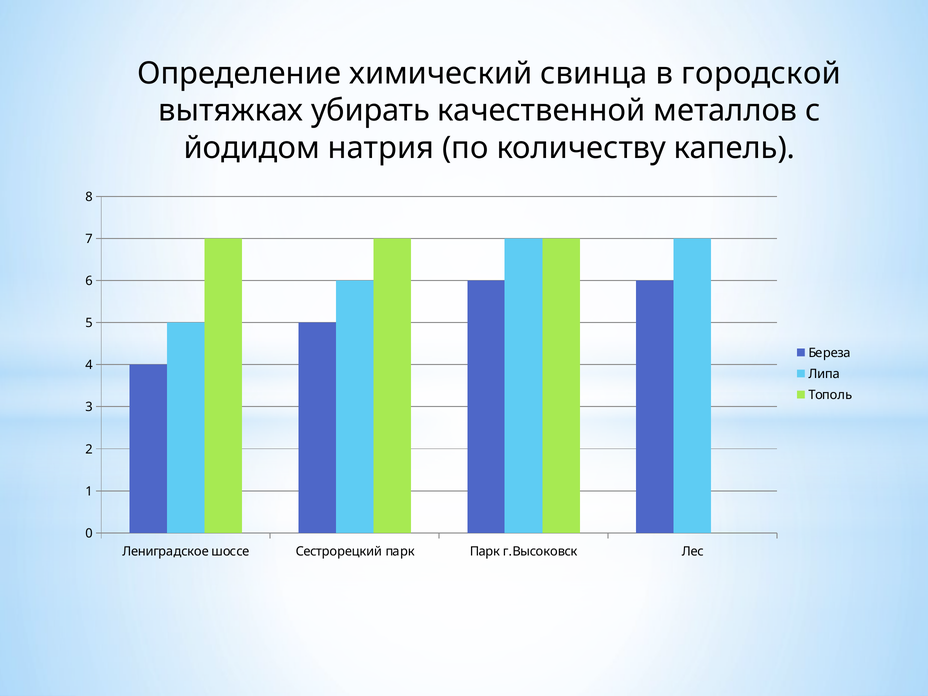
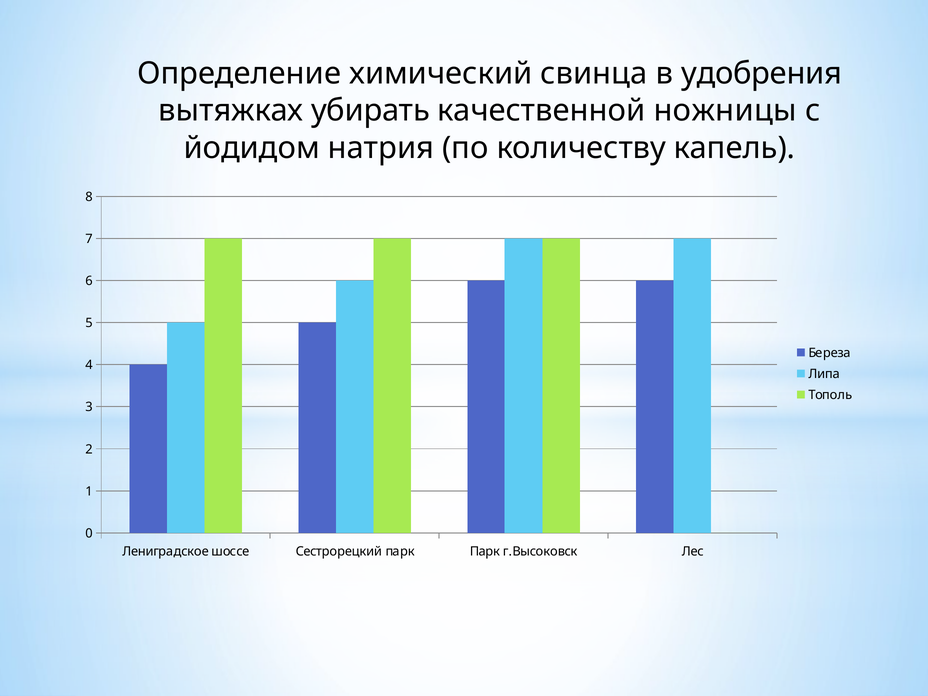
городской: городской -> удобрения
металлов: металлов -> ножницы
